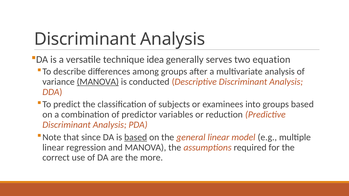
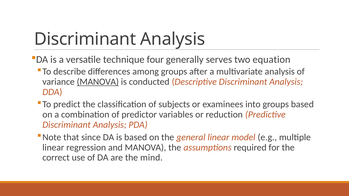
idea: idea -> four
based at (136, 137) underline: present -> none
more: more -> mind
